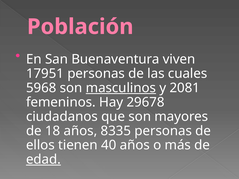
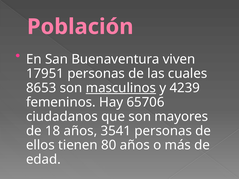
5968: 5968 -> 8653
2081: 2081 -> 4239
29678: 29678 -> 65706
8335: 8335 -> 3541
40: 40 -> 80
edad underline: present -> none
